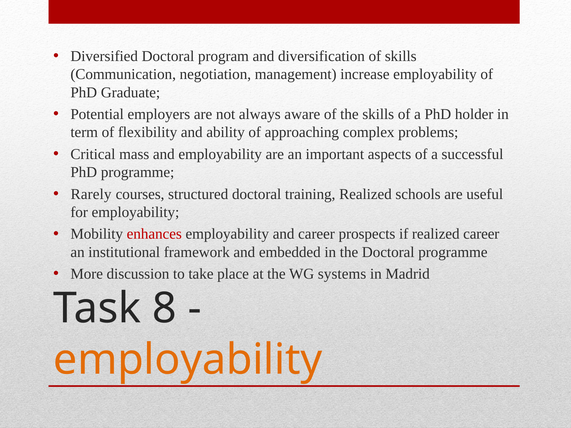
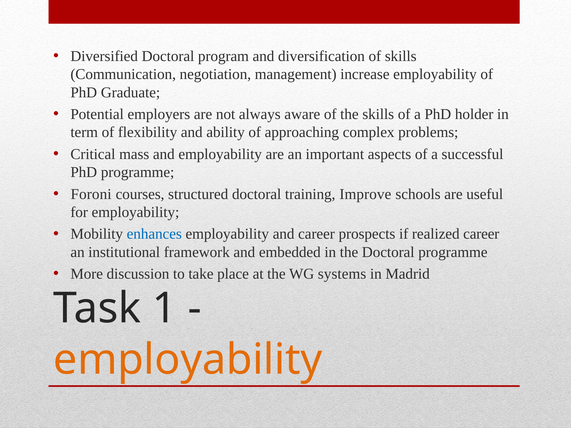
Rarely: Rarely -> Foroni
training Realized: Realized -> Improve
enhances colour: red -> blue
8: 8 -> 1
